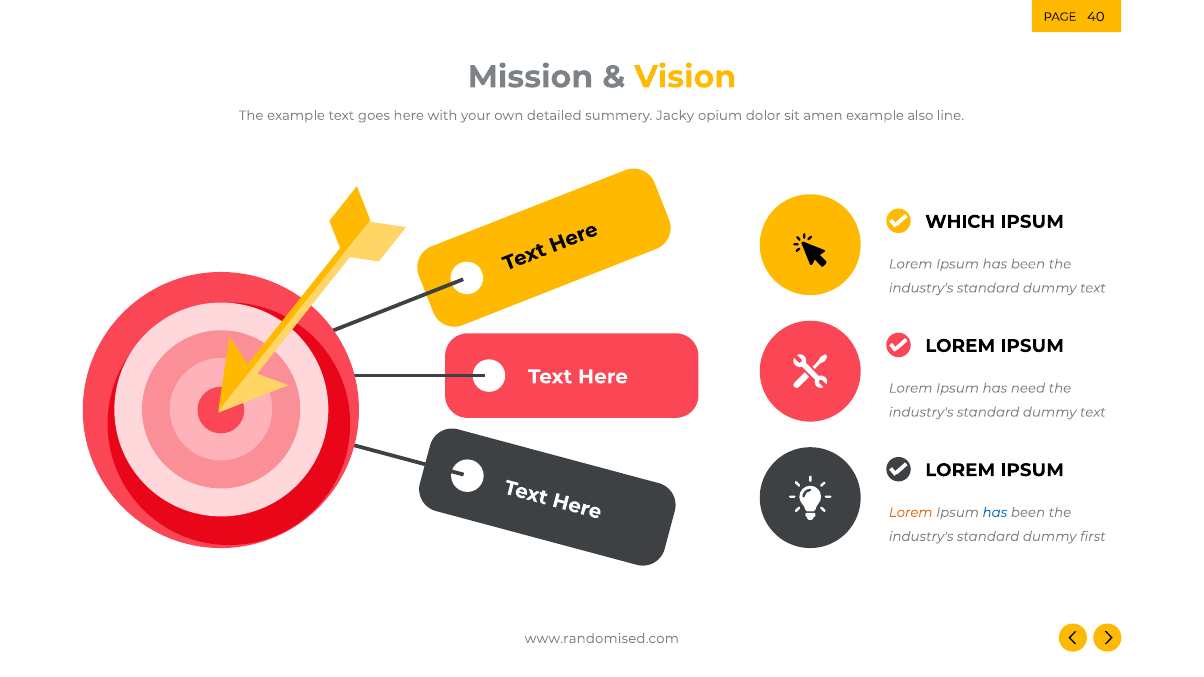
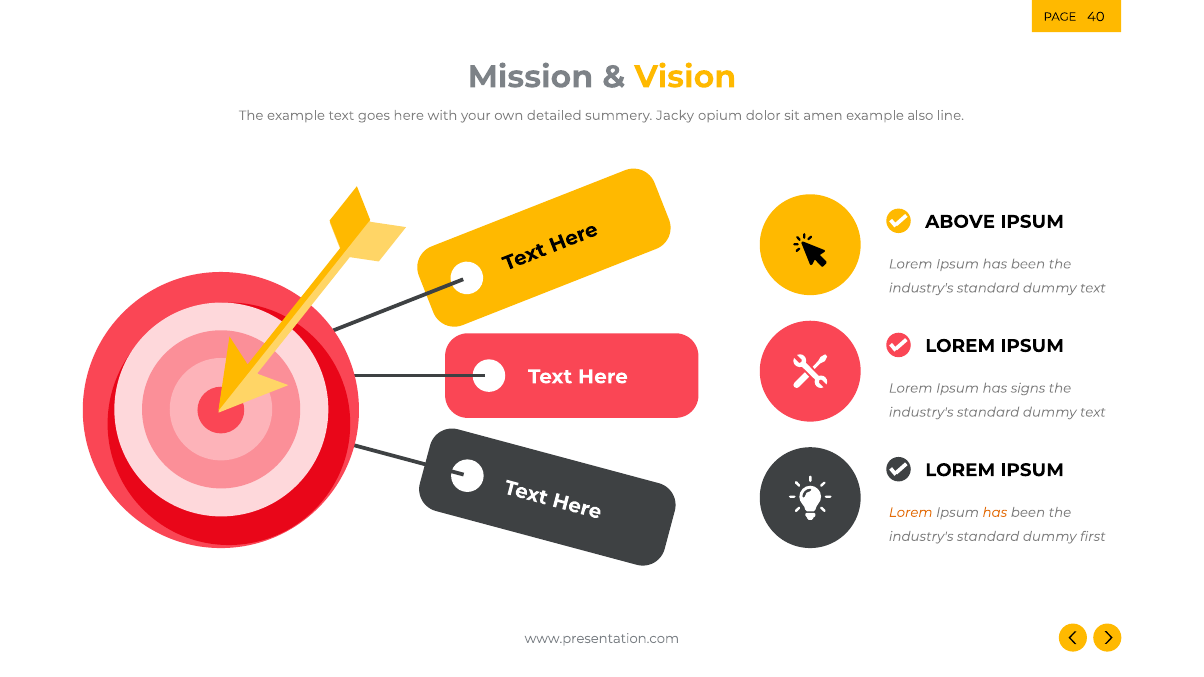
WHICH: WHICH -> ABOVE
need: need -> signs
has at (995, 513) colour: blue -> orange
www.randomised.com: www.randomised.com -> www.presentation.com
